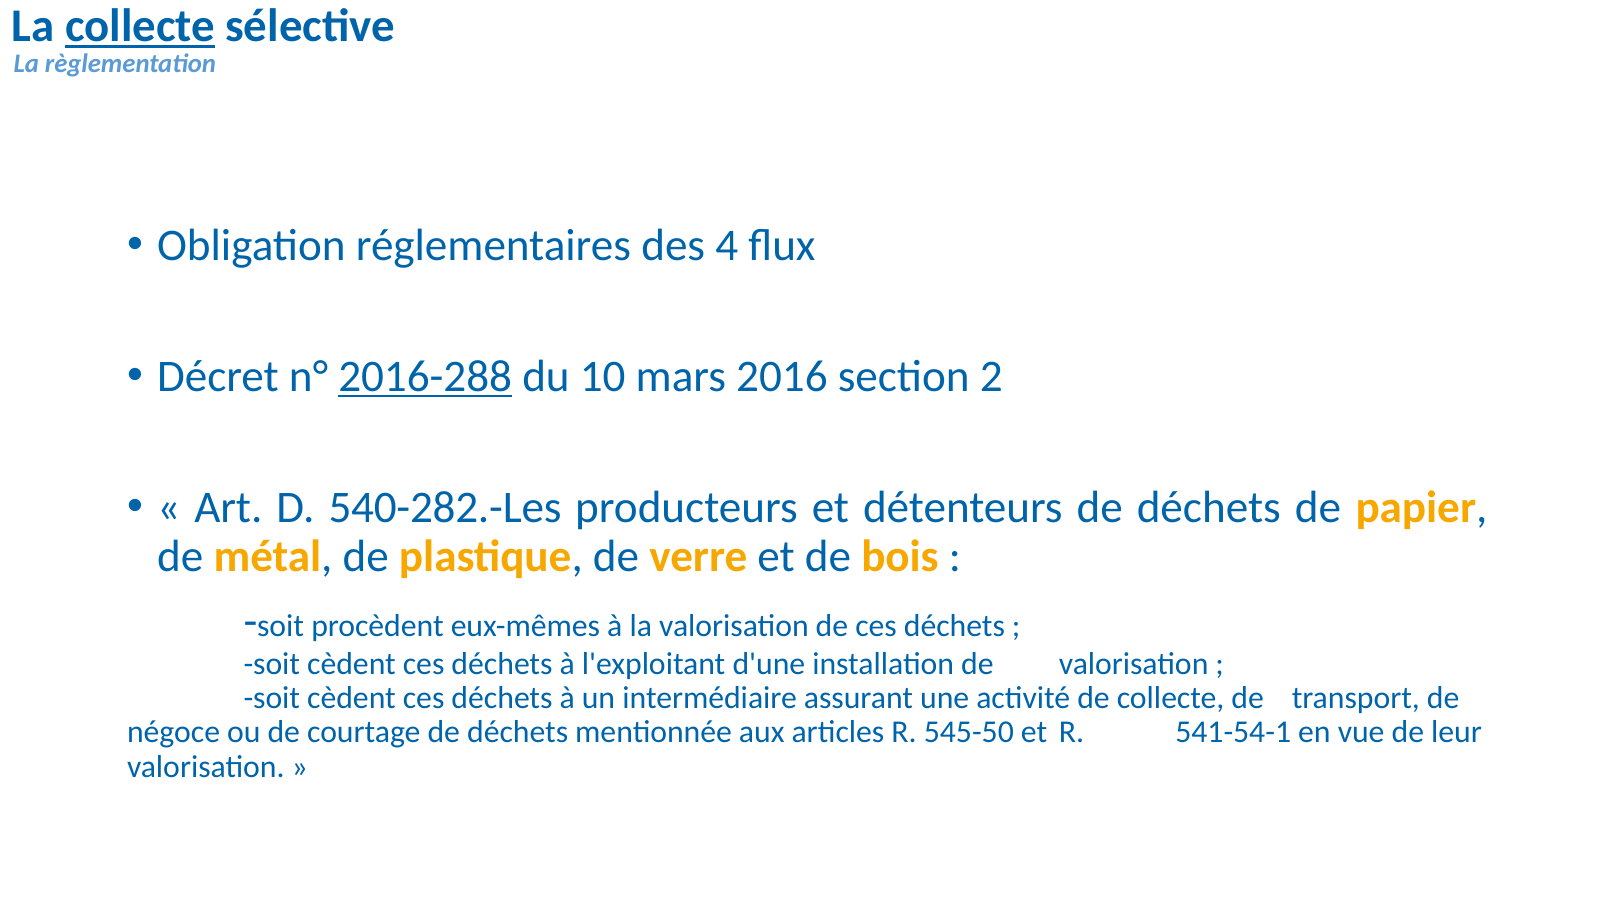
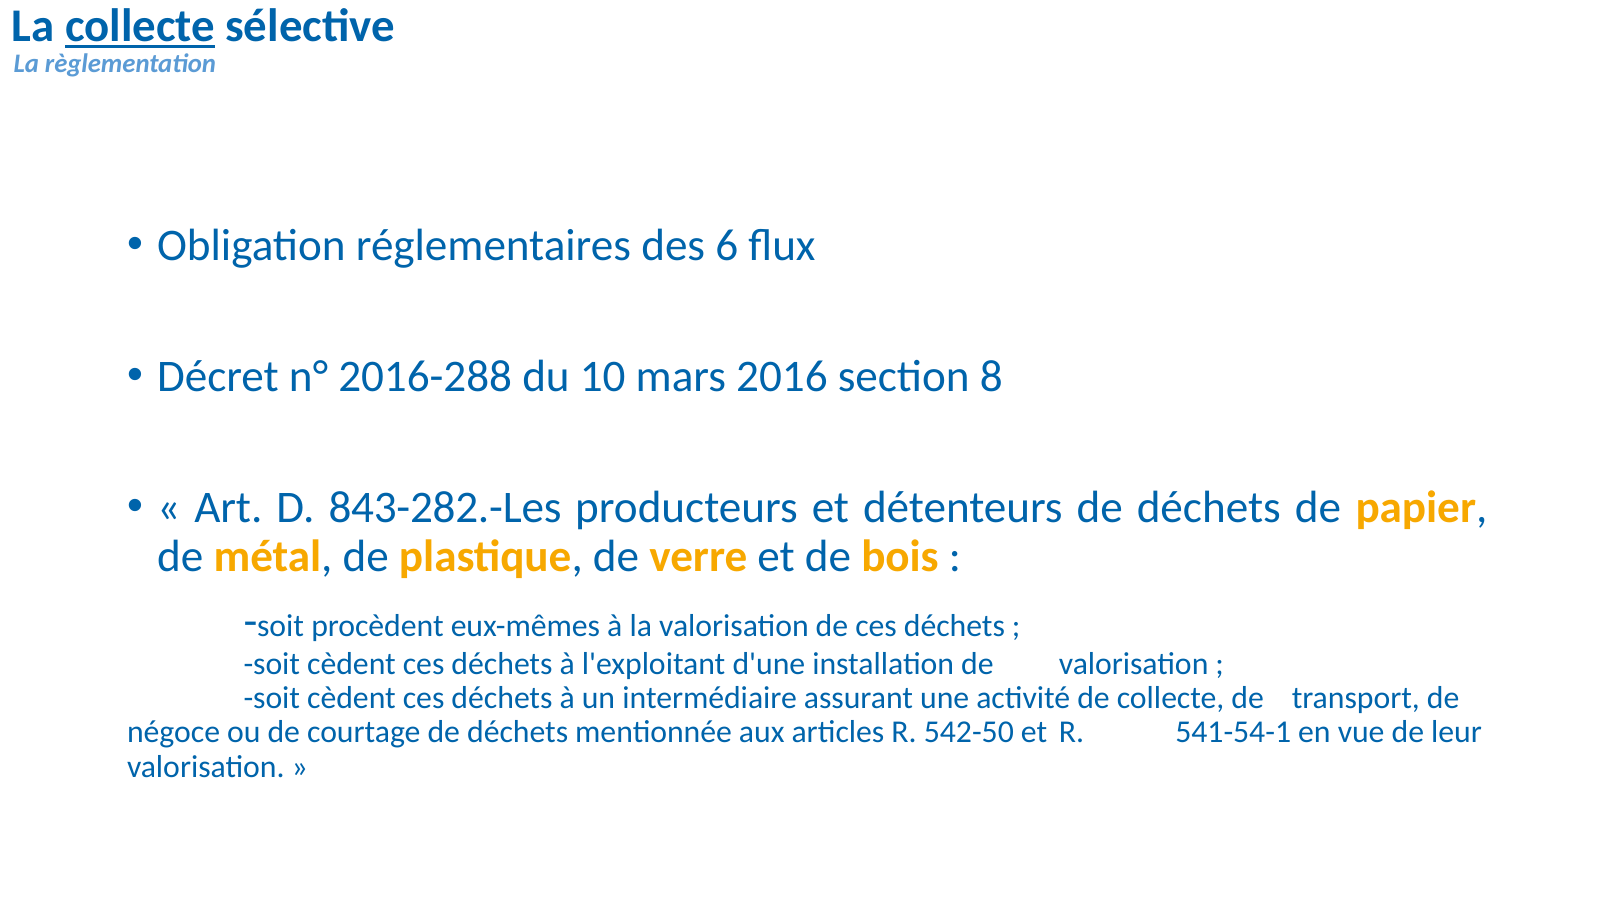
4: 4 -> 6
2016-288 underline: present -> none
2: 2 -> 8
540-282.-Les: 540-282.-Les -> 843-282.-Les
545-50: 545-50 -> 542-50
